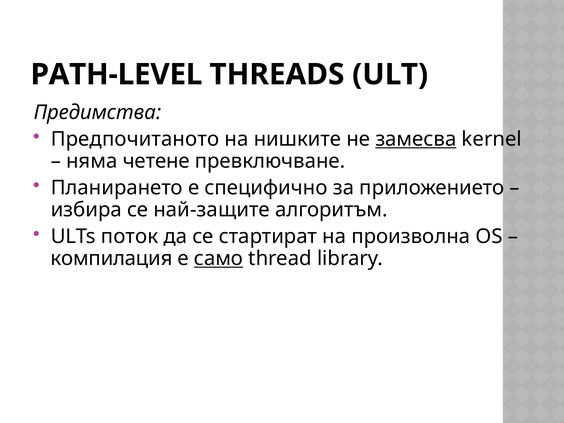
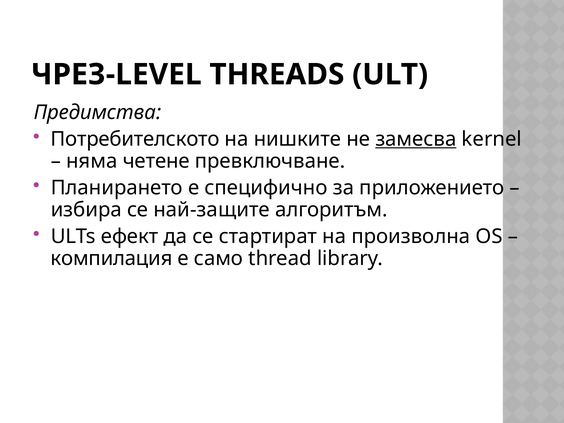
PATH-LEVEL: PATH-LEVEL -> ЧРЕЗ-LEVEL
Предпочитаното: Предпочитаното -> Потребителското
поток: поток -> ефект
само underline: present -> none
